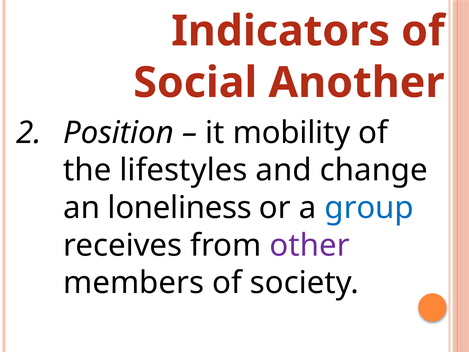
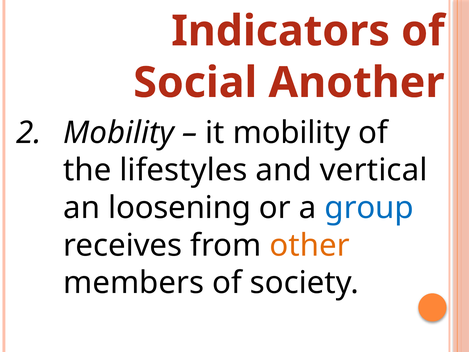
Position at (119, 133): Position -> Mobility
change: change -> vertical
loneliness: loneliness -> loosening
other colour: purple -> orange
